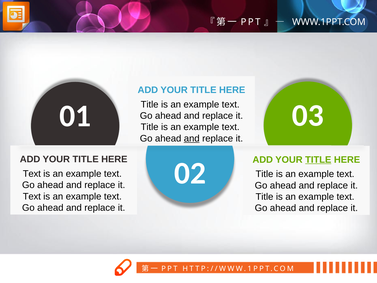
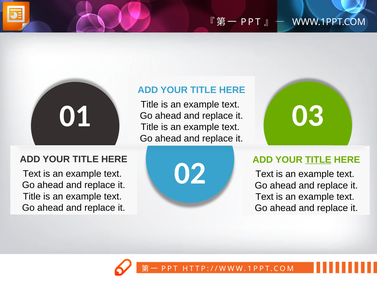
and at (192, 138) underline: present -> none
Title at (264, 174): Title -> Text
Text at (32, 196): Text -> Title
Title at (264, 197): Title -> Text
